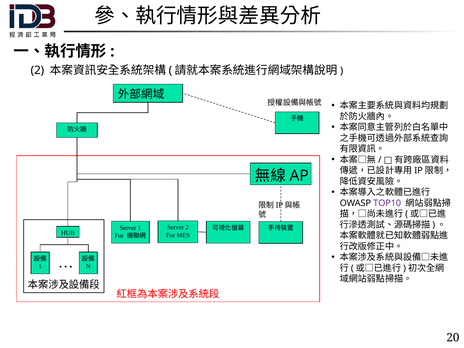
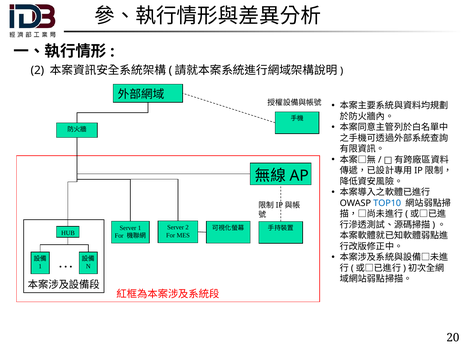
TOP10 colour: purple -> blue
